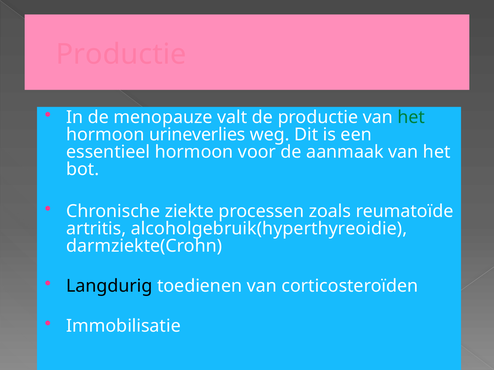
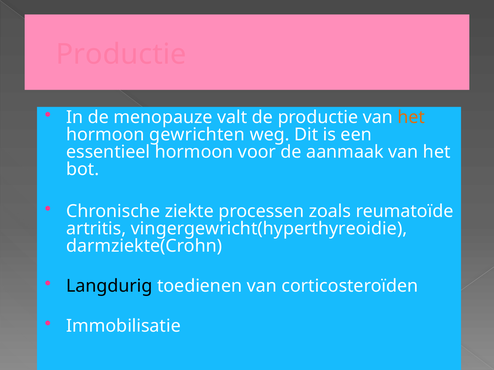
het at (411, 117) colour: green -> orange
urineverlies: urineverlies -> gewrichten
alcoholgebruik(hyperthyreoidie: alcoholgebruik(hyperthyreoidie -> vingergewricht(hyperthyreoidie
